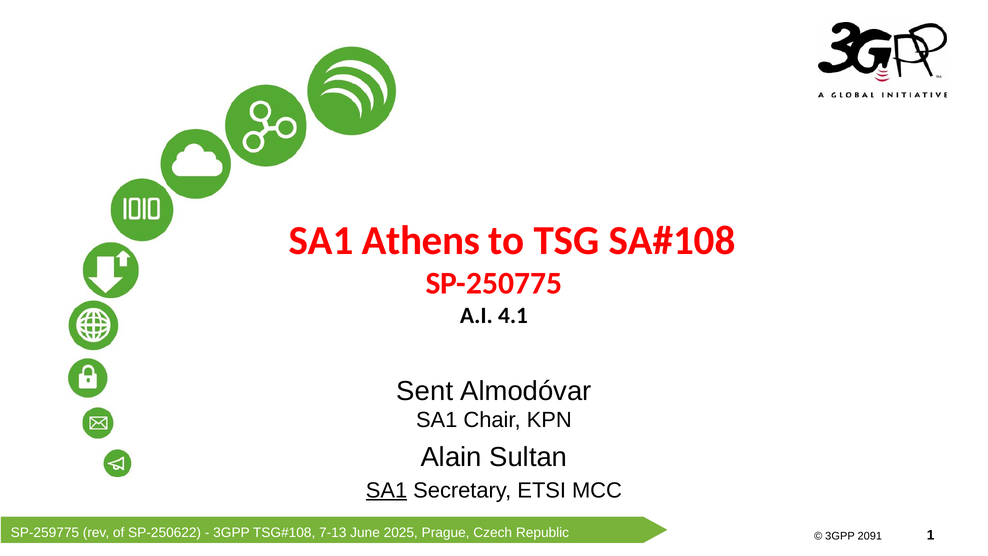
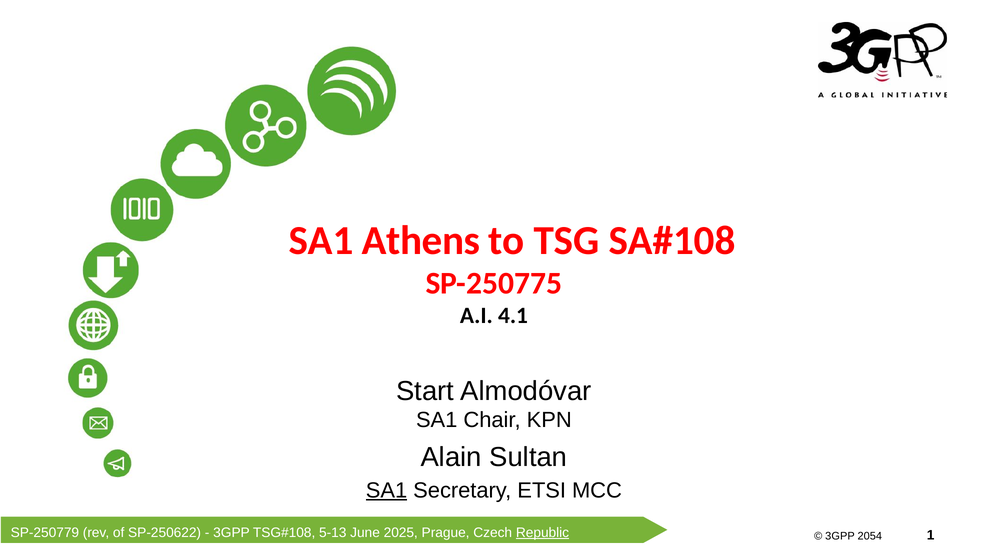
Sent: Sent -> Start
SP-259775: SP-259775 -> SP-250779
7-13: 7-13 -> 5-13
Republic underline: none -> present
2091: 2091 -> 2054
